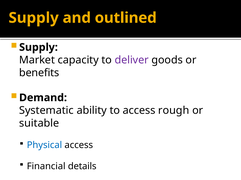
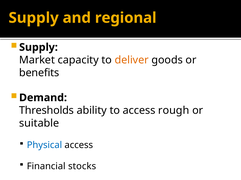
outlined: outlined -> regional
deliver colour: purple -> orange
Systematic: Systematic -> Thresholds
details: details -> stocks
